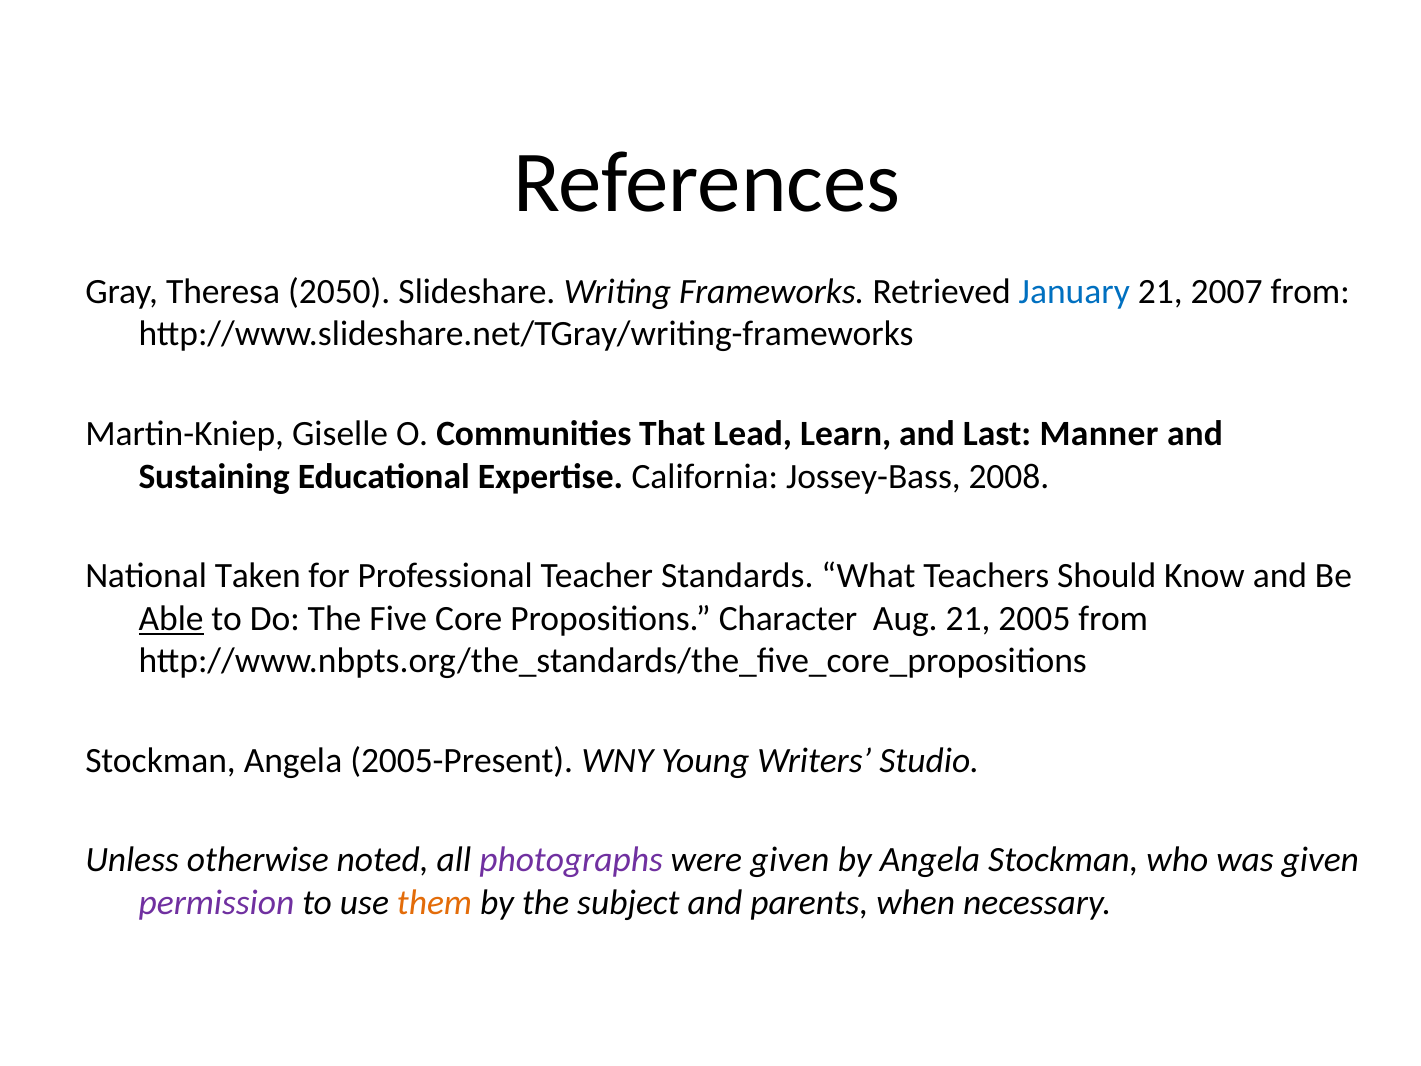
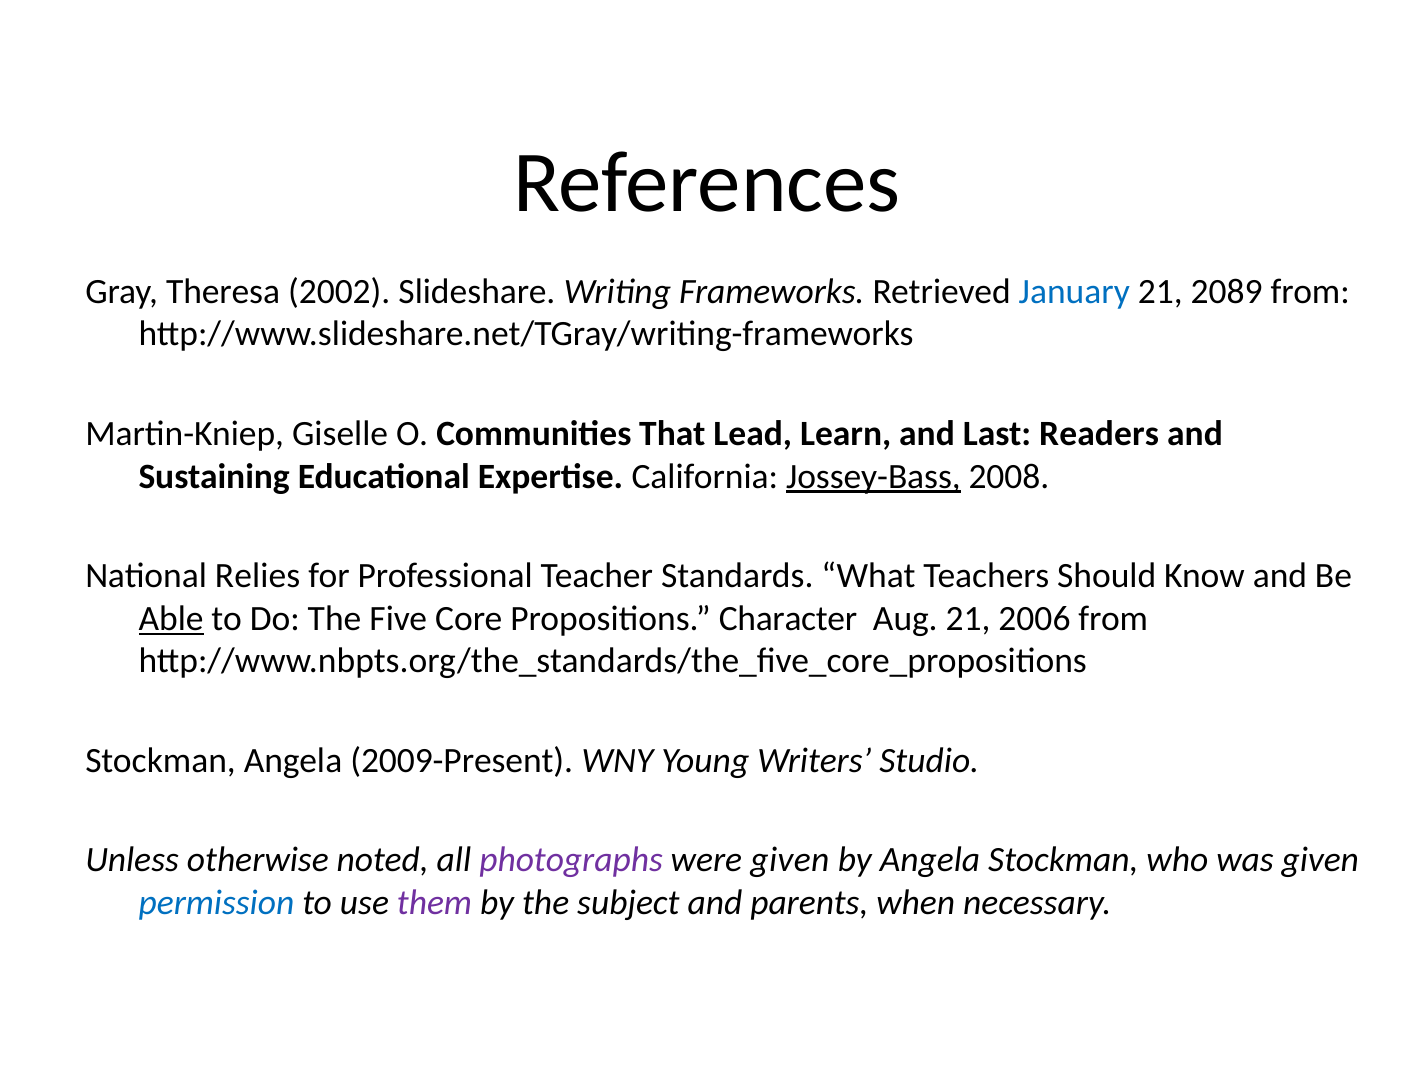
2050: 2050 -> 2002
2007: 2007 -> 2089
Manner: Manner -> Readers
Jossey-Bass underline: none -> present
Taken: Taken -> Relies
2005: 2005 -> 2006
2005-Present: 2005-Present -> 2009-Present
permission colour: purple -> blue
them colour: orange -> purple
